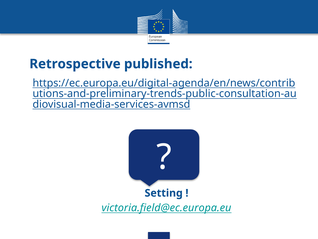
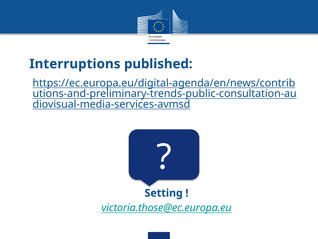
Retrospective: Retrospective -> Interruptions
victoria.field@ec.europa.eu: victoria.field@ec.europa.eu -> victoria.those@ec.europa.eu
